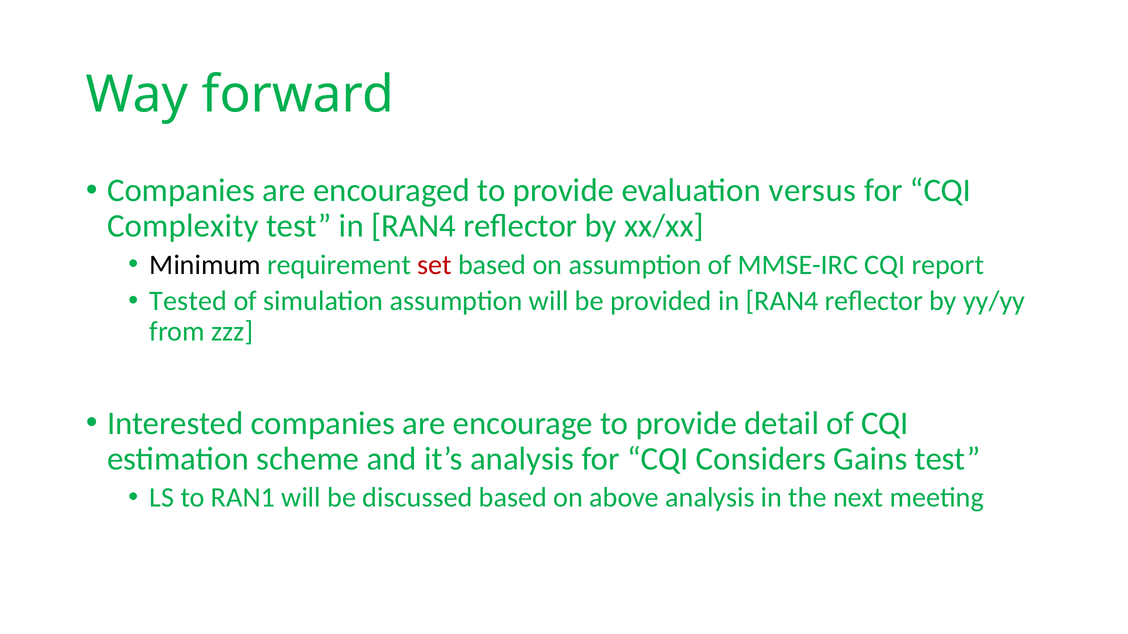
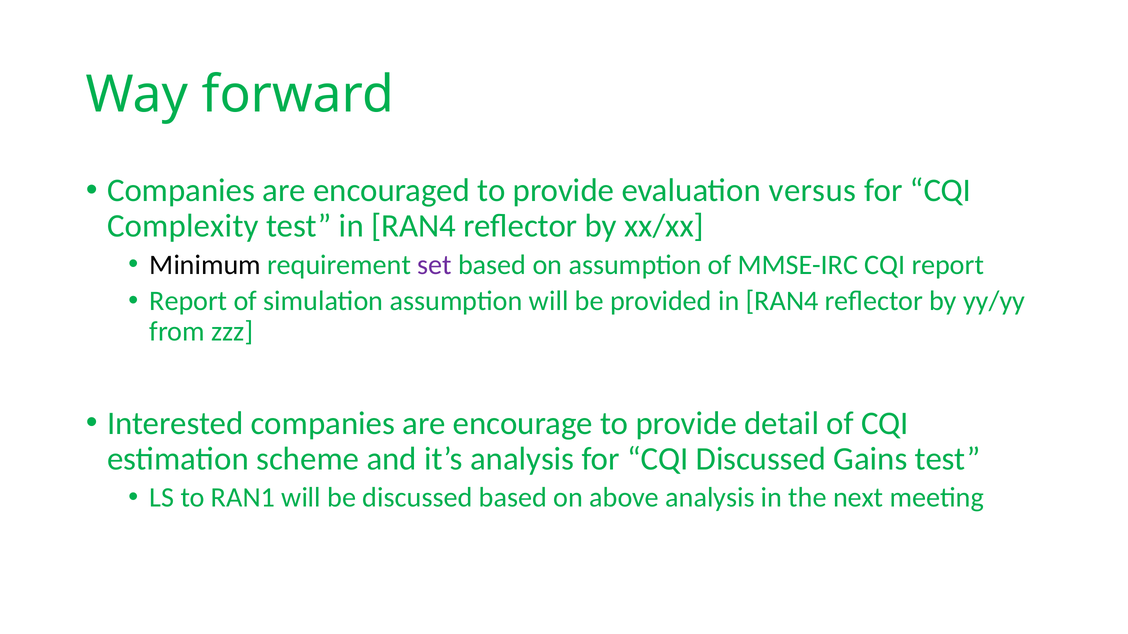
set colour: red -> purple
Tested at (188, 301): Tested -> Report
CQI Considers: Considers -> Discussed
